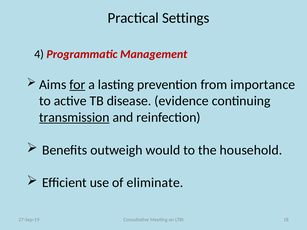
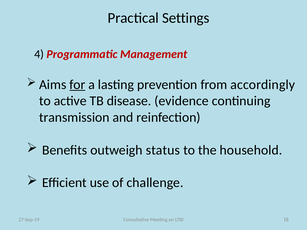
importance: importance -> accordingly
transmission underline: present -> none
would: would -> status
eliminate: eliminate -> challenge
